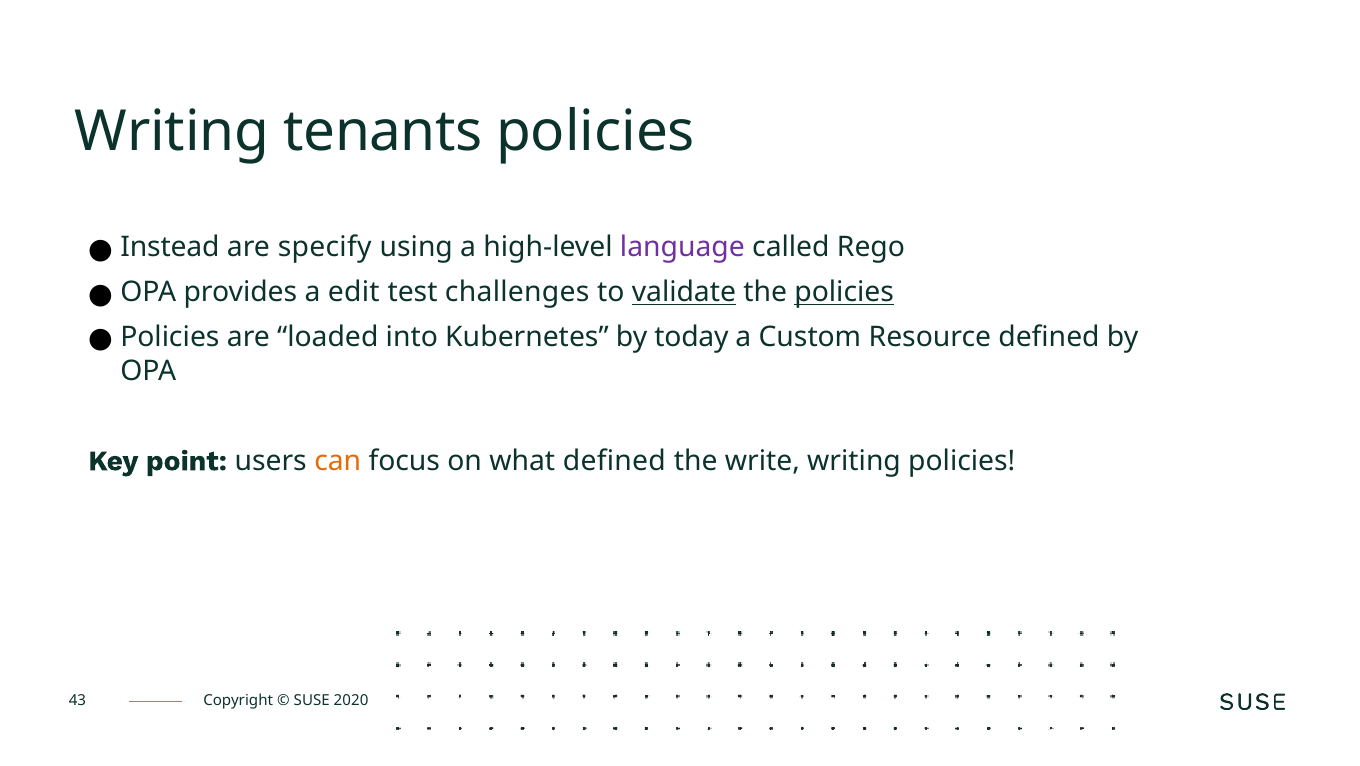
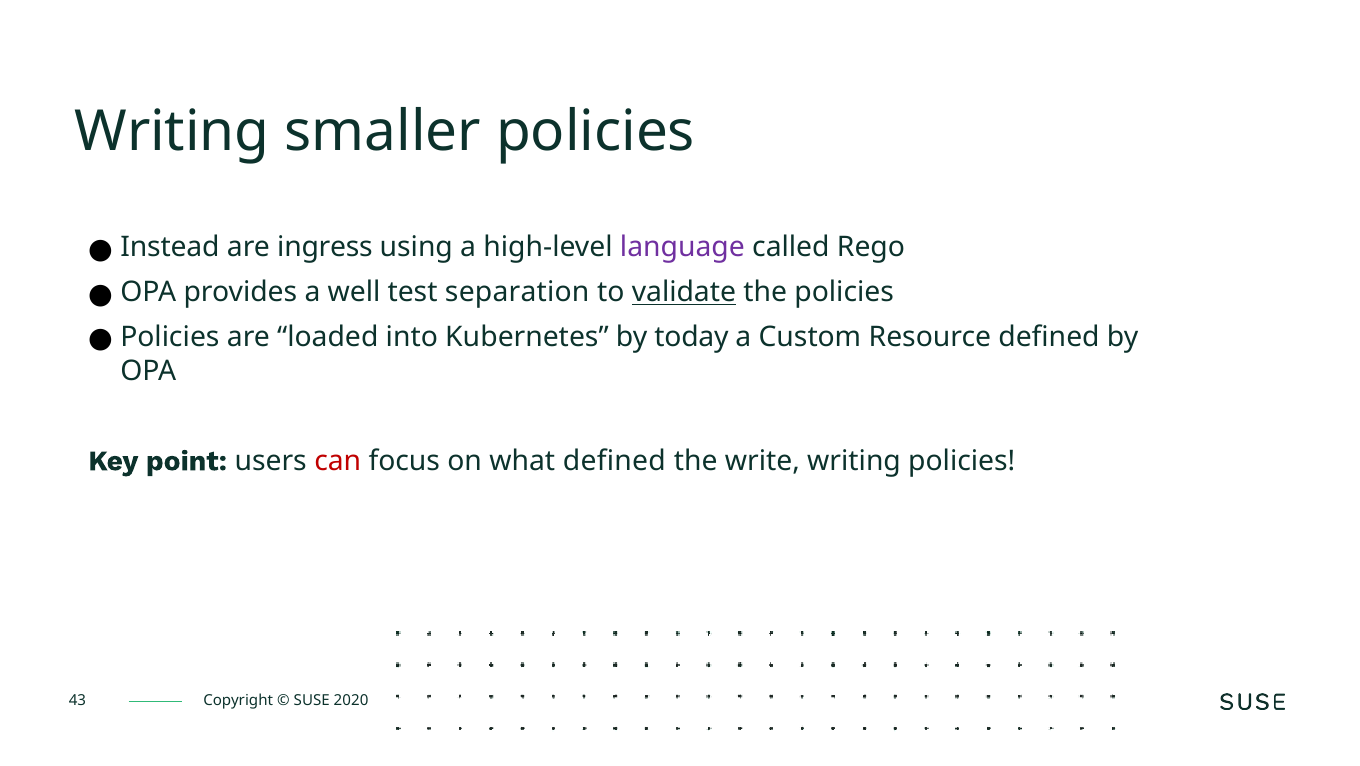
tenants: tenants -> smaller
specify: specify -> ingress
edit: edit -> well
challenges: challenges -> separation
policies at (844, 292) underline: present -> none
can colour: orange -> red
